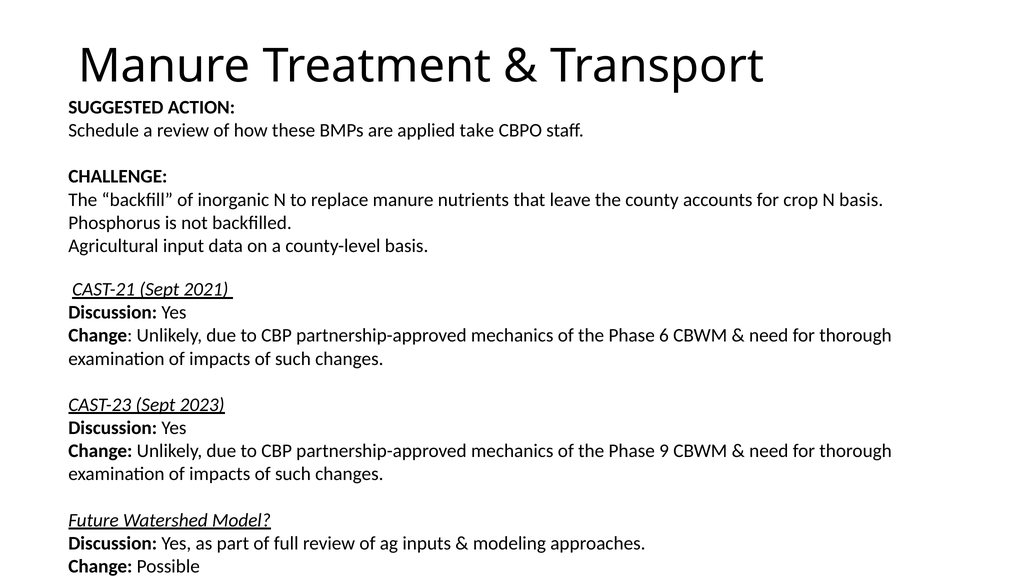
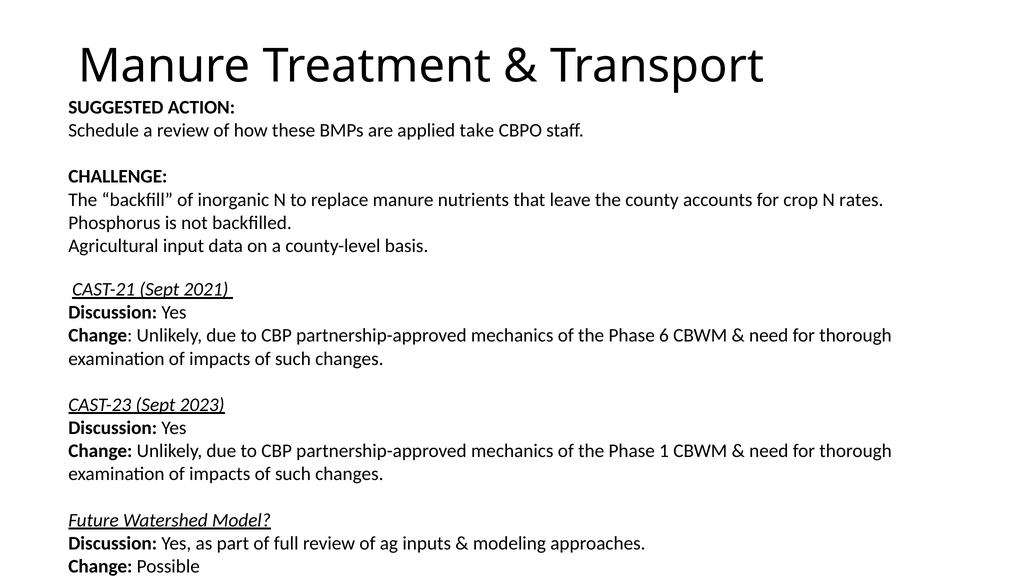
N basis: basis -> rates
9: 9 -> 1
